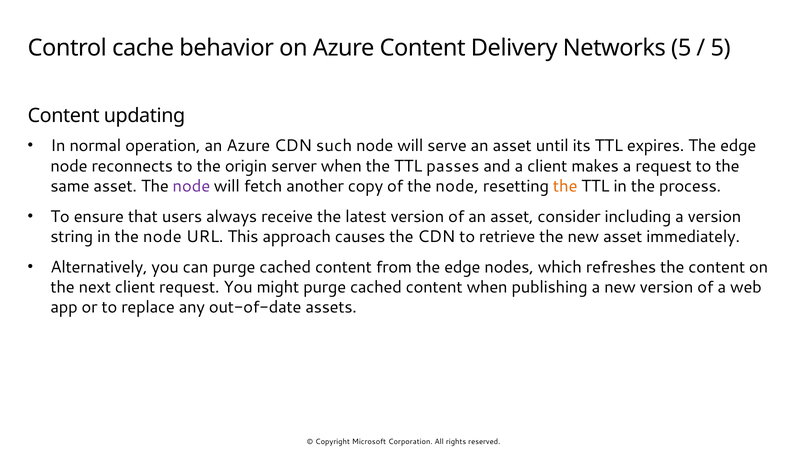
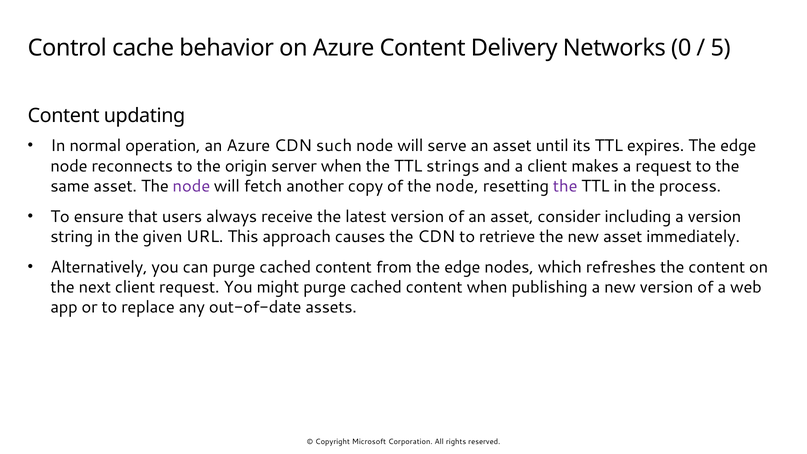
Networks 5: 5 -> 0
passes: passes -> strings
the at (565, 186) colour: orange -> purple
in the node: node -> given
